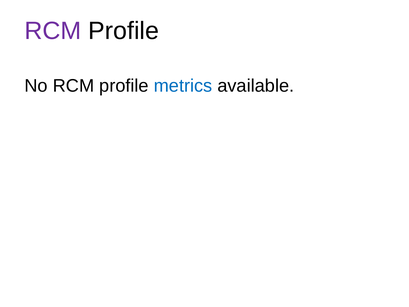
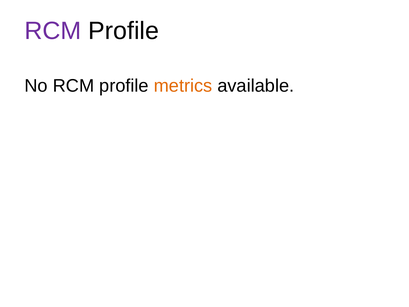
metrics colour: blue -> orange
